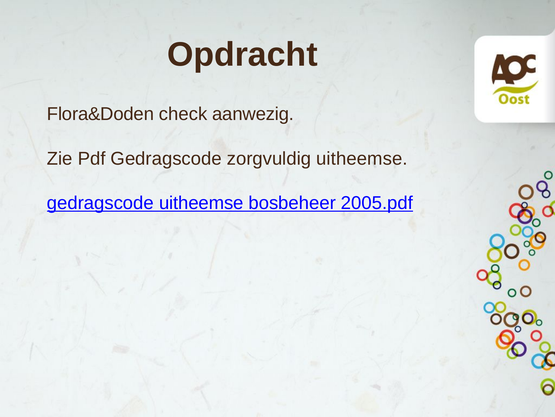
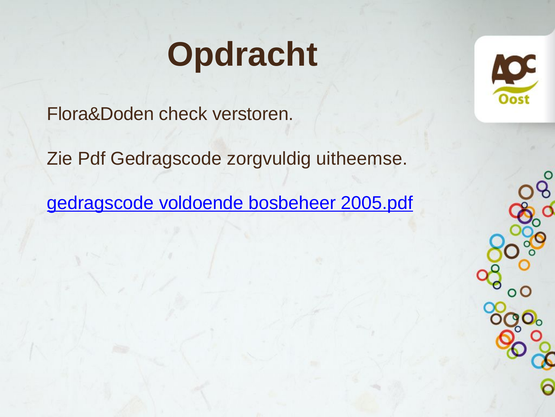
aanwezig: aanwezig -> verstoren
gedragscode uitheemse: uitheemse -> voldoende
